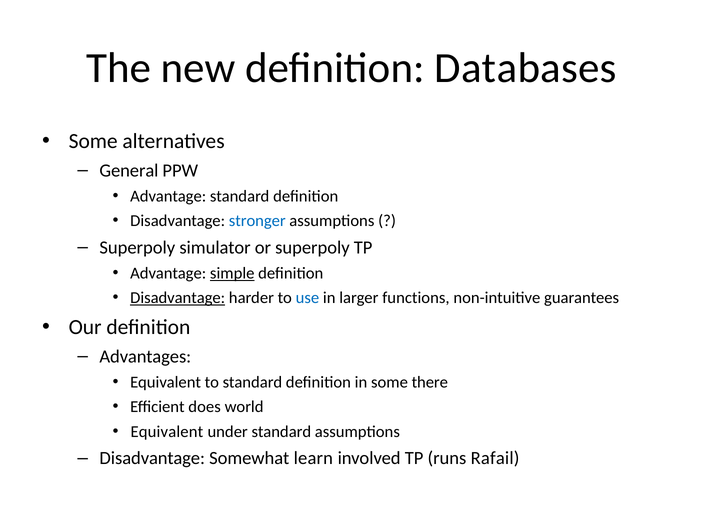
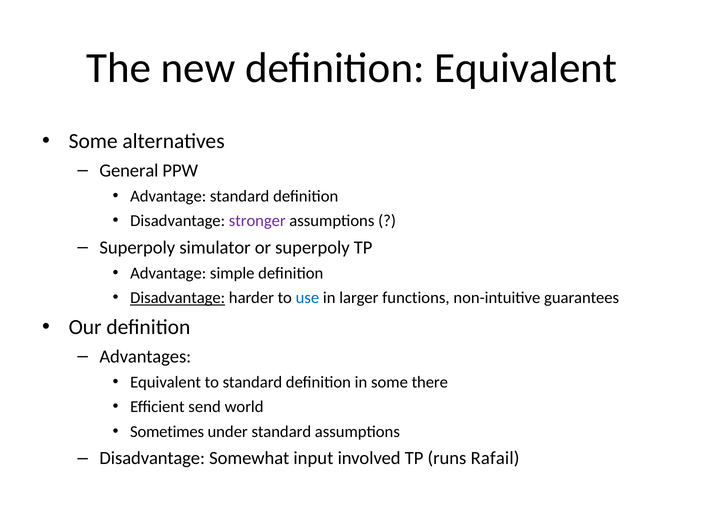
definition Databases: Databases -> Equivalent
stronger colour: blue -> purple
simple underline: present -> none
does: does -> send
Equivalent at (167, 432): Equivalent -> Sometimes
learn: learn -> input
